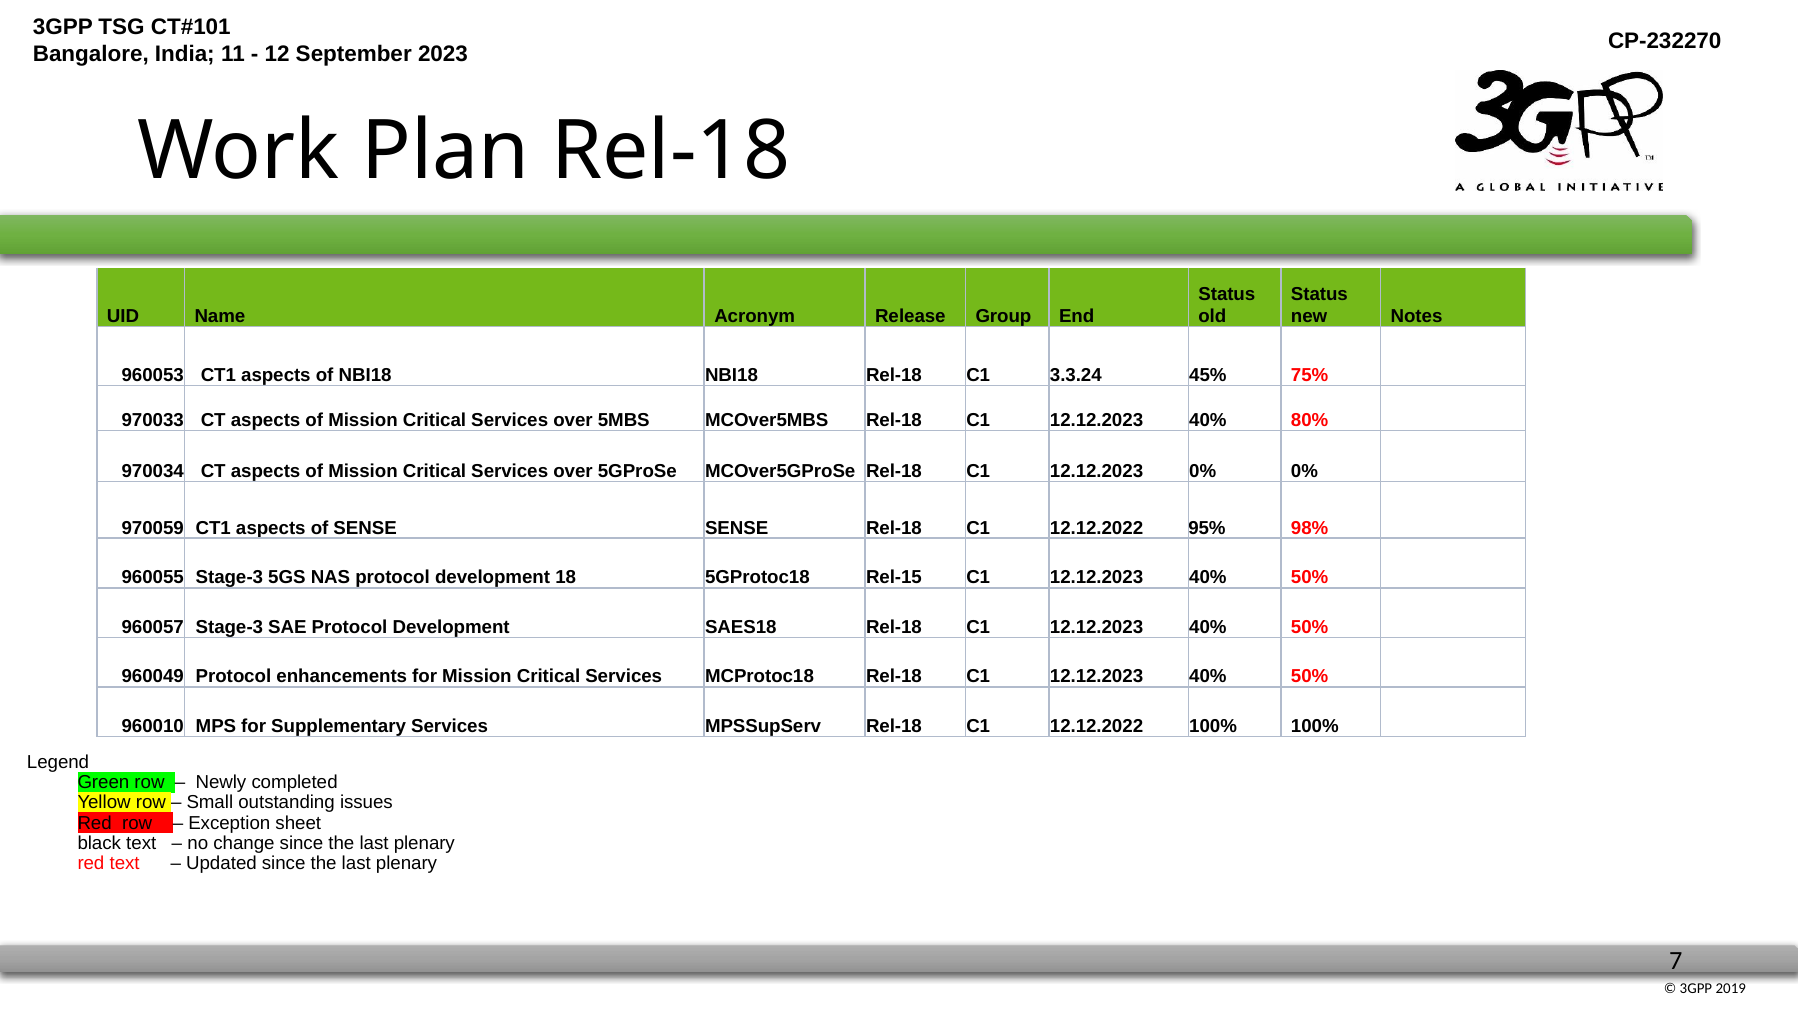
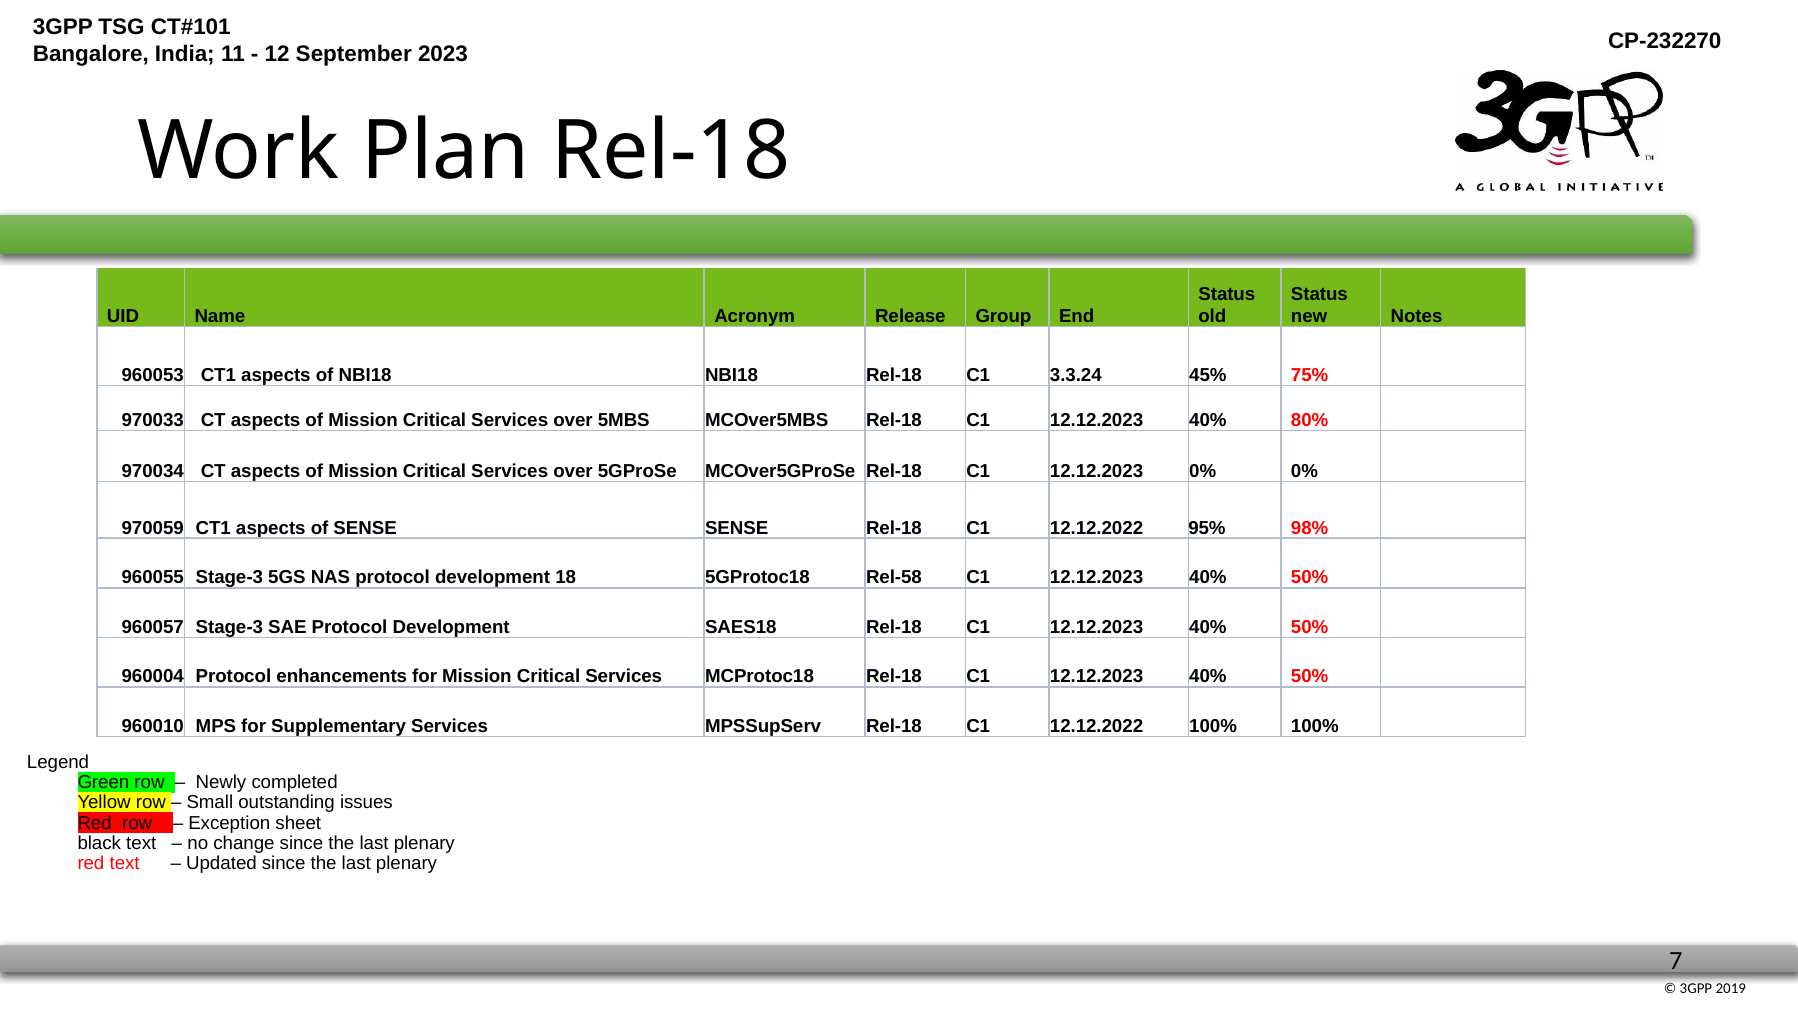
Rel-15: Rel-15 -> Rel-58
960049: 960049 -> 960004
